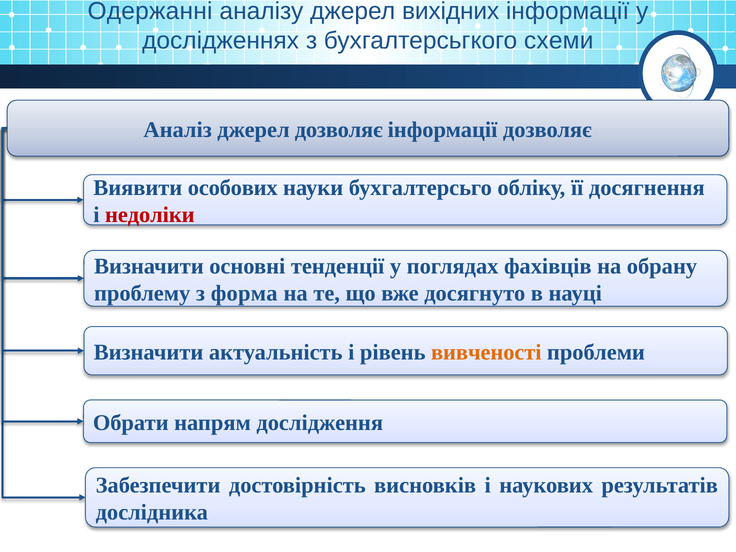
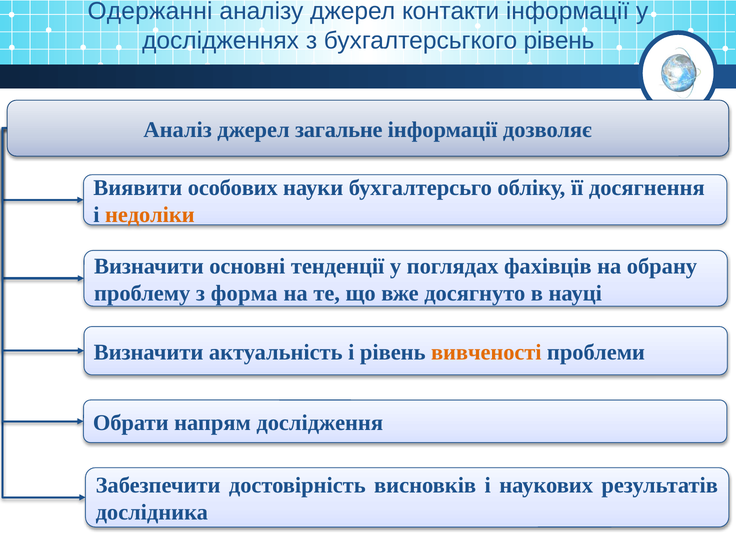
вихідних: вихідних -> контакти
бухгалтерсьгкого схеми: схеми -> рівень
джерел дозволяє: дозволяє -> загальне
недоліки colour: red -> orange
